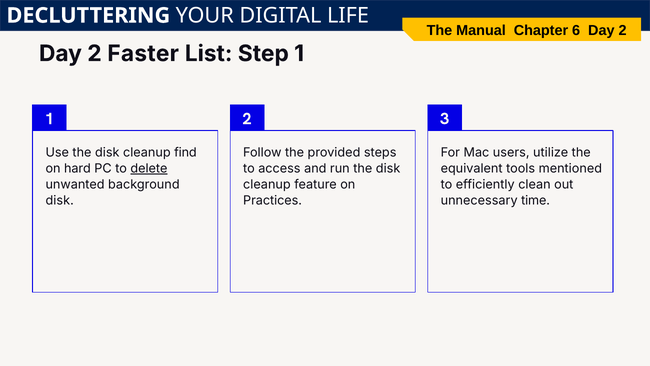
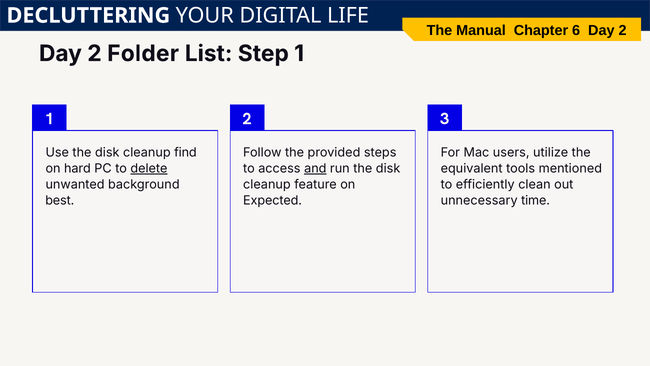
Faster: Faster -> Folder
and underline: none -> present
disk at (60, 200): disk -> best
Practices: Practices -> Expected
